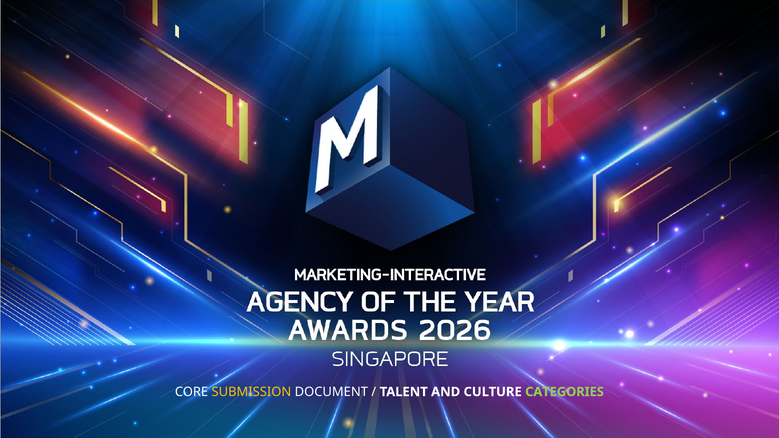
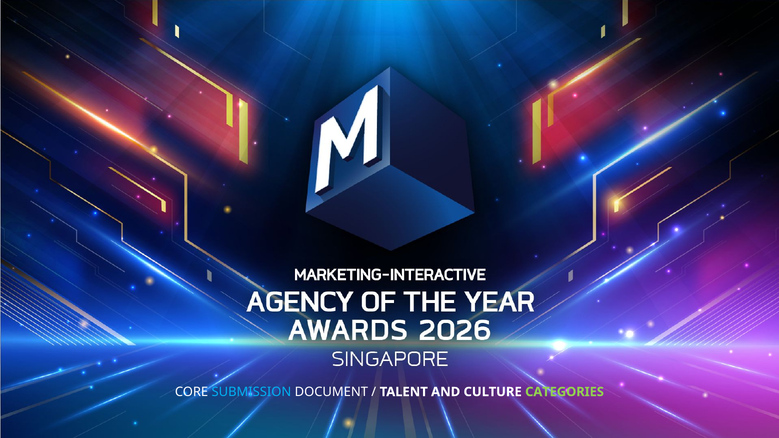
SUBMISSION colour: yellow -> light blue
